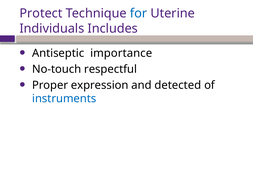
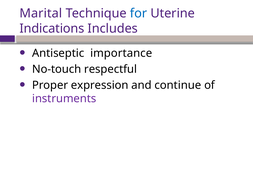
Protect: Protect -> Marital
Individuals: Individuals -> Indications
detected: detected -> continue
instruments colour: blue -> purple
